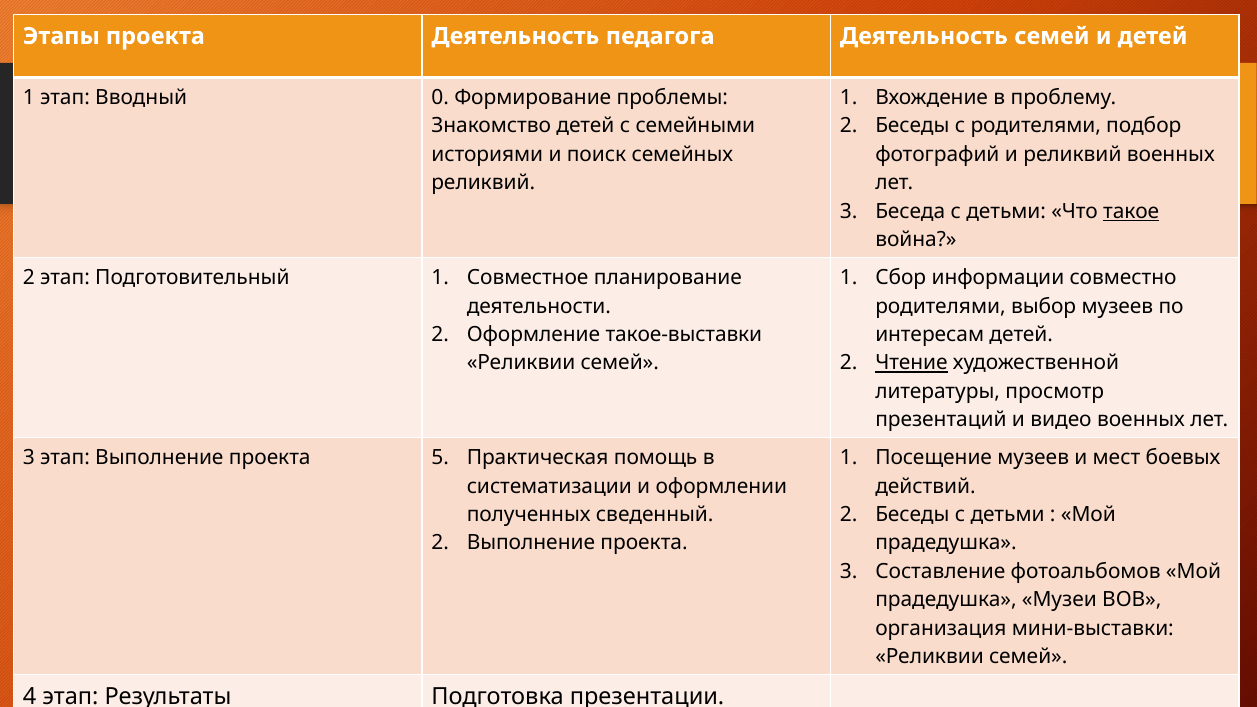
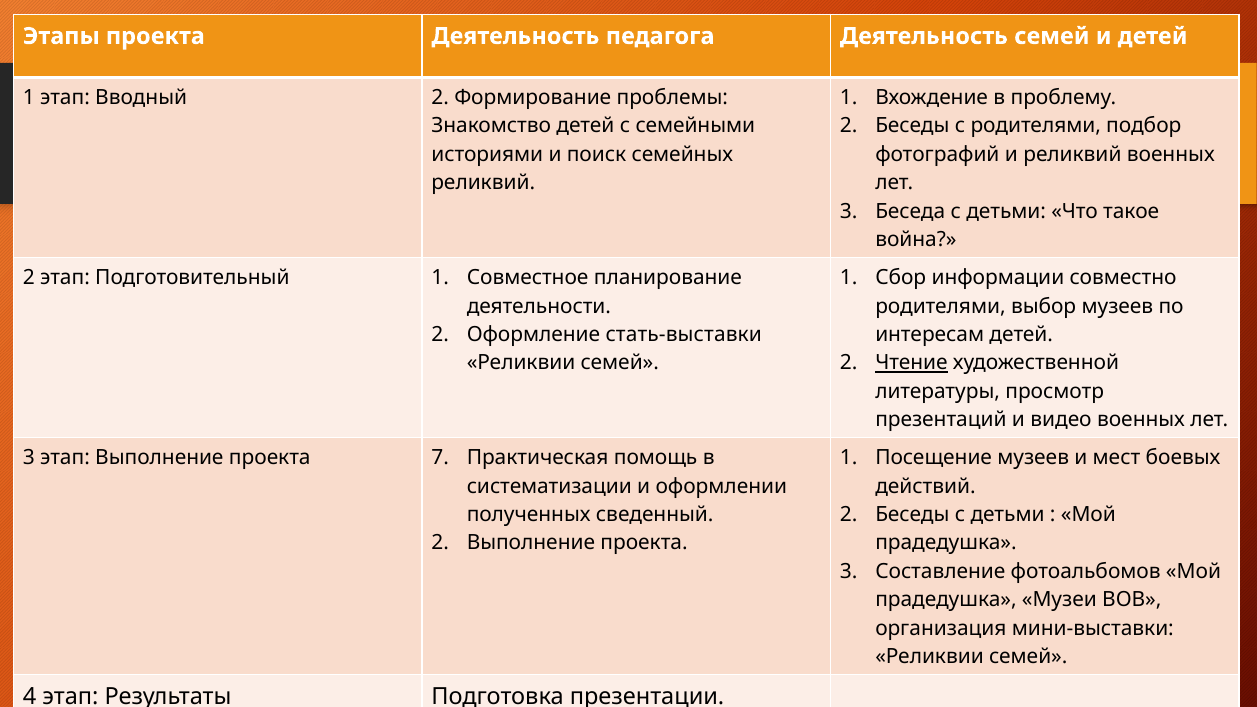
Вводный 0: 0 -> 2
такое underline: present -> none
такое-выставки: такое-выставки -> стать-выставки
5: 5 -> 7
